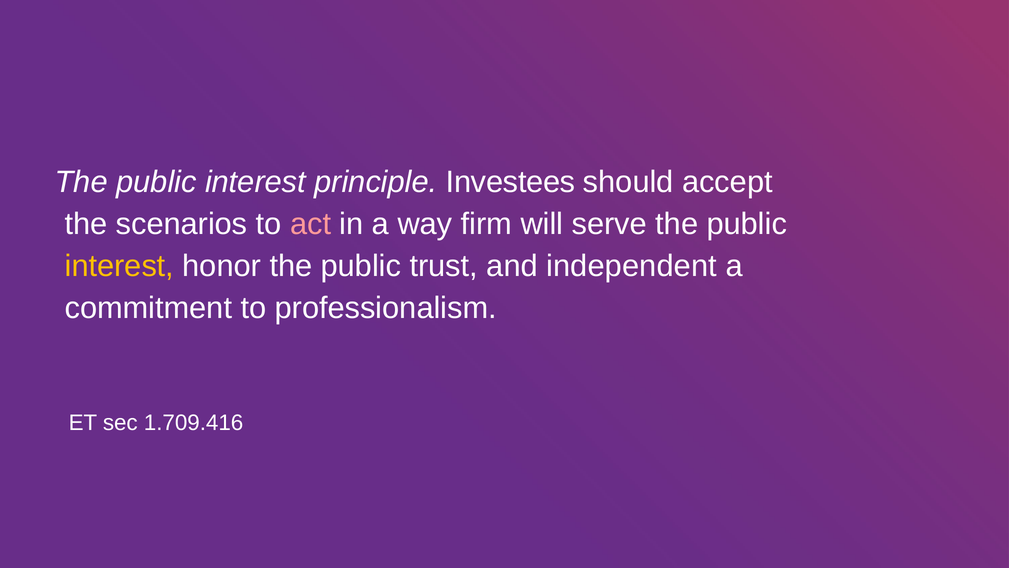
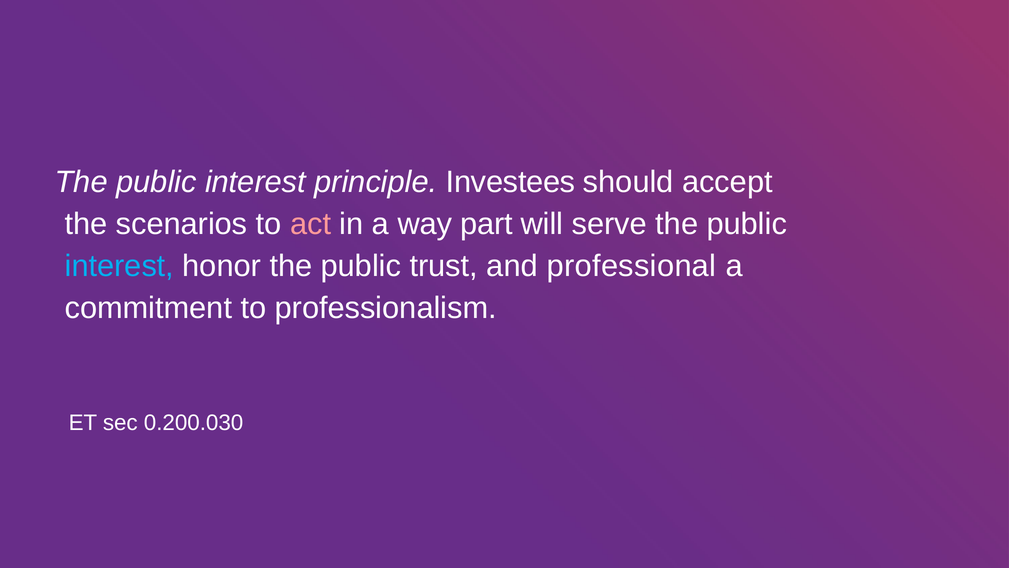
firm: firm -> part
interest at (119, 266) colour: yellow -> light blue
independent: independent -> professional
1.709.416: 1.709.416 -> 0.200.030
